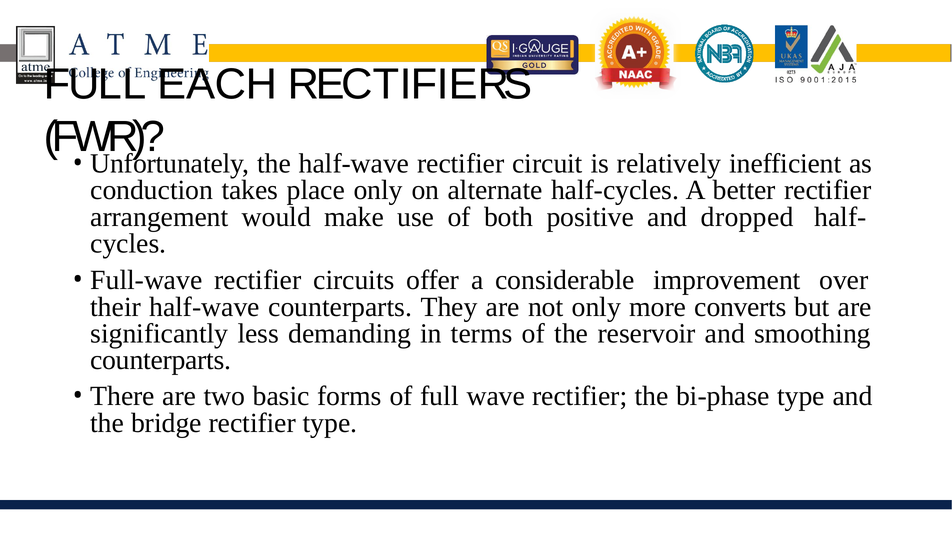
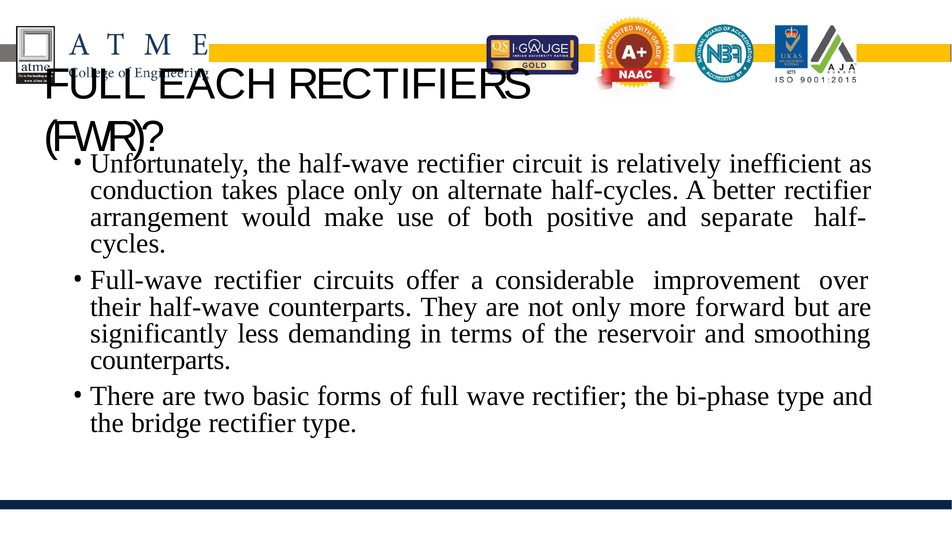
dropped: dropped -> separate
converts: converts -> forward
